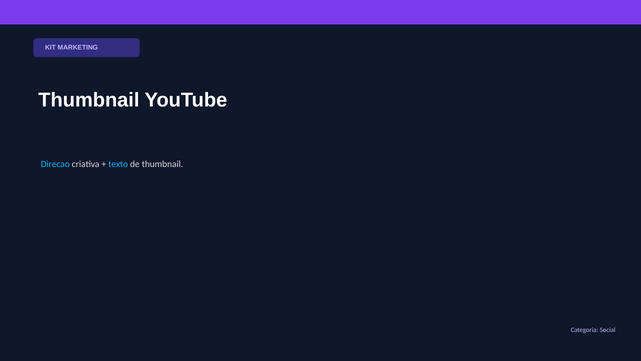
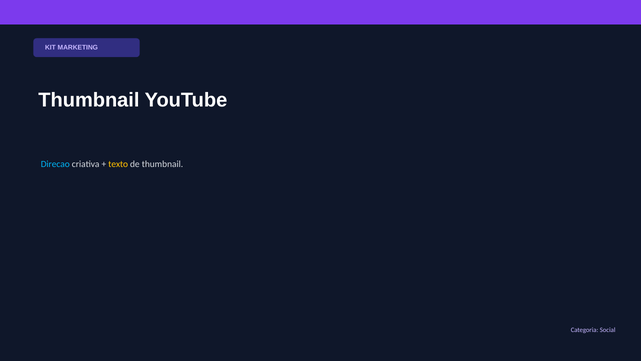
texto colour: light blue -> yellow
